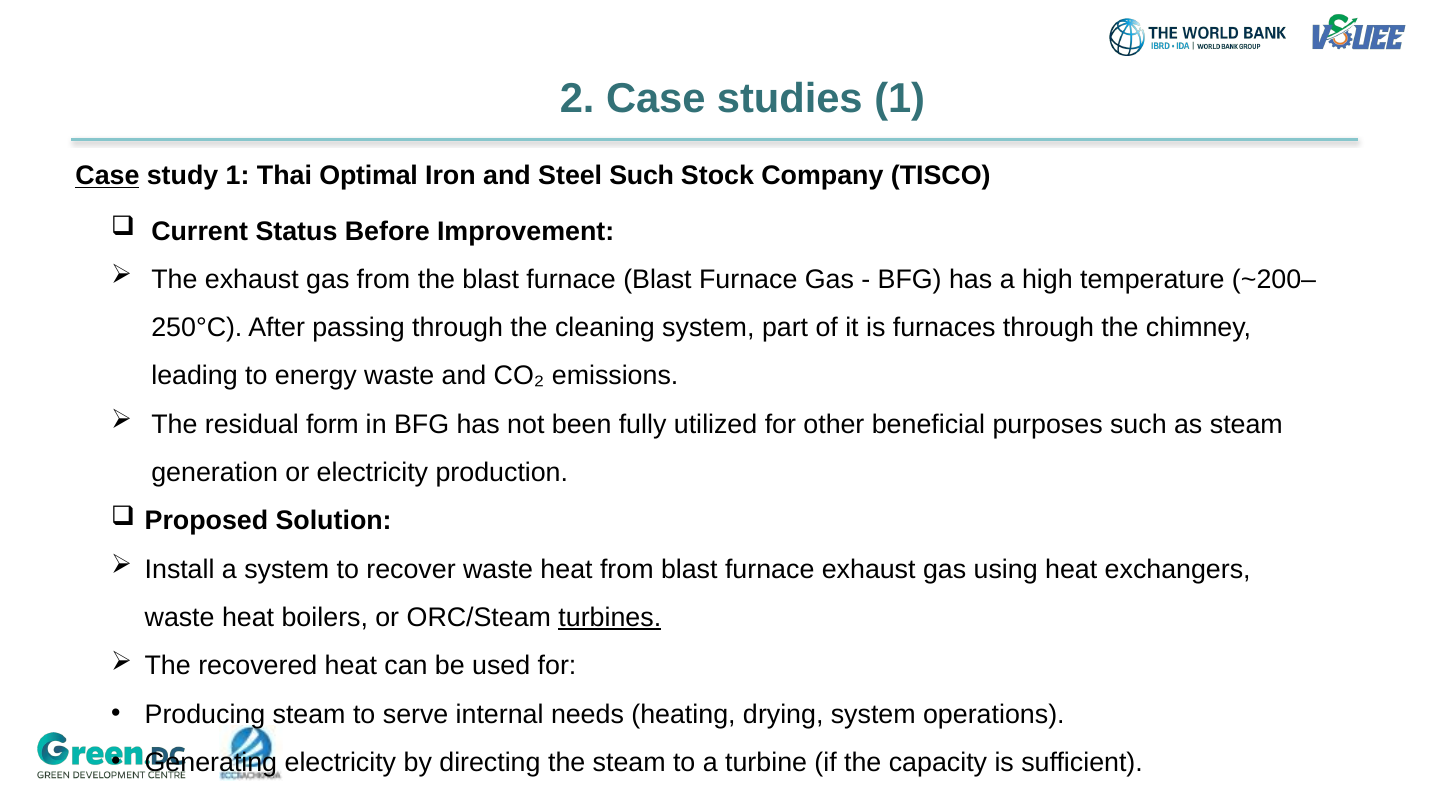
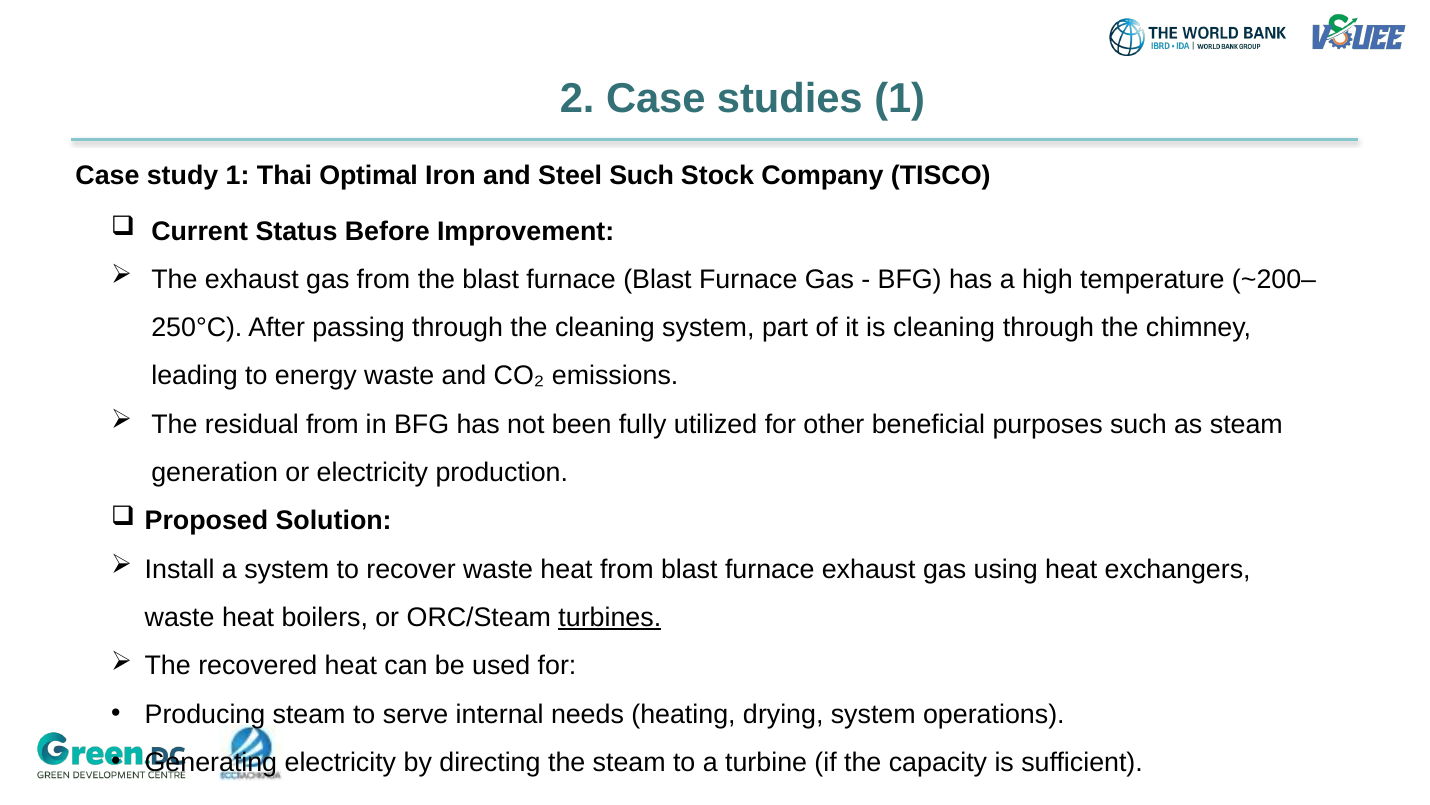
Case at (107, 176) underline: present -> none
is furnaces: furnaces -> cleaning
residual form: form -> from
